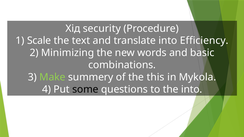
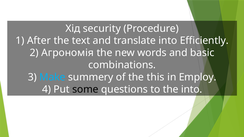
Scale: Scale -> After
Efficiency: Efficiency -> Efficiently
Minimizing: Minimizing -> Агрономія
Make colour: light green -> light blue
Mykola: Mykola -> Employ
